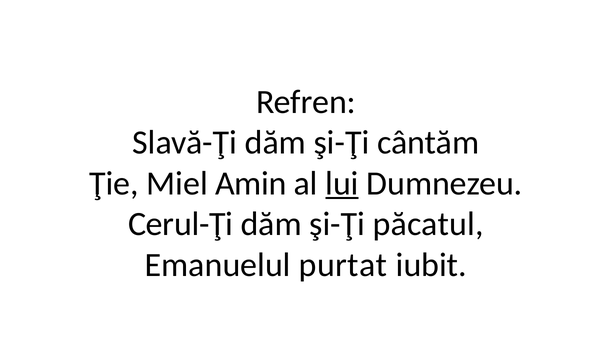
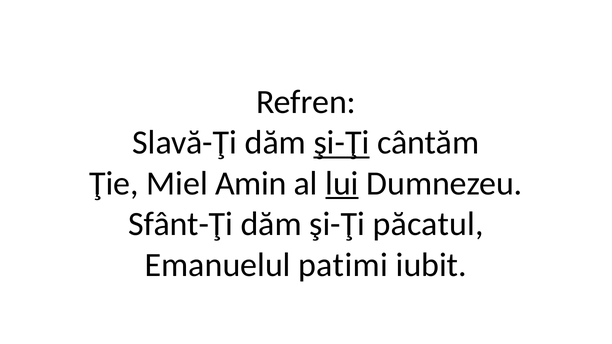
şi-Ţi at (342, 143) underline: none -> present
Cerul-Ţi: Cerul-Ţi -> Sfânt-Ţi
purtat: purtat -> patimi
